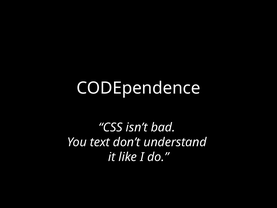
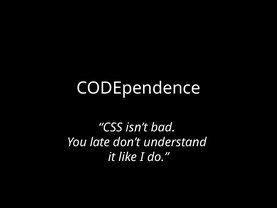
text: text -> late
